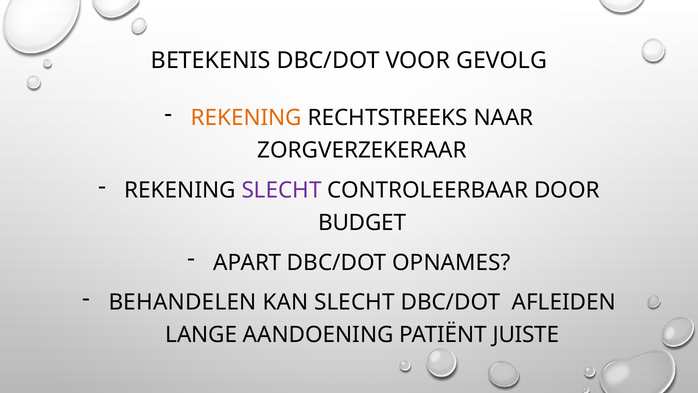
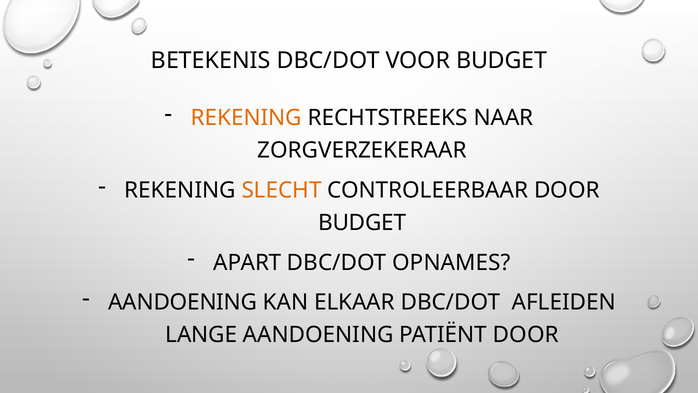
VOOR GEVOLG: GEVOLG -> BUDGET
SLECHT at (282, 190) colour: purple -> orange
BEHANDELEN at (183, 302): BEHANDELEN -> AANDOENING
KAN SLECHT: SLECHT -> ELKAAR
PATIËNT JUISTE: JUISTE -> DOOR
